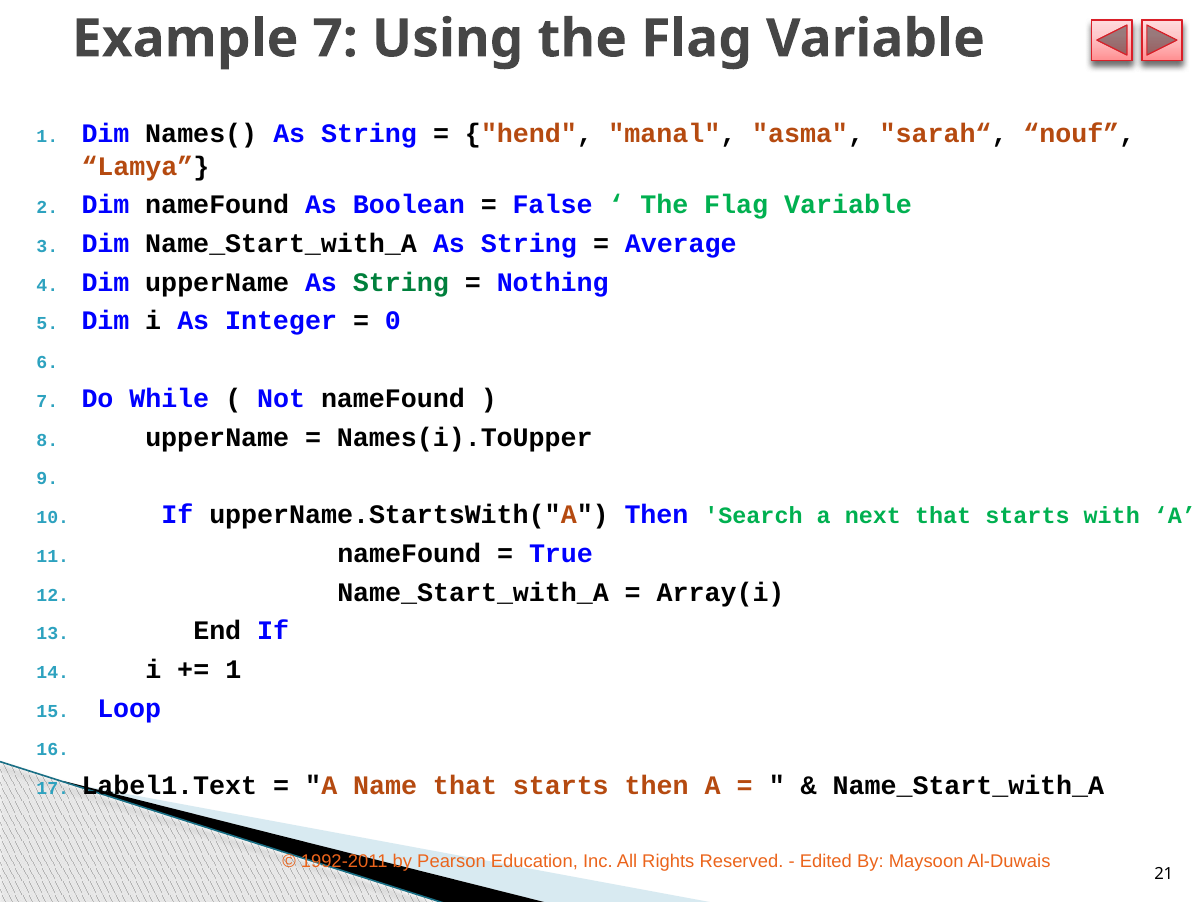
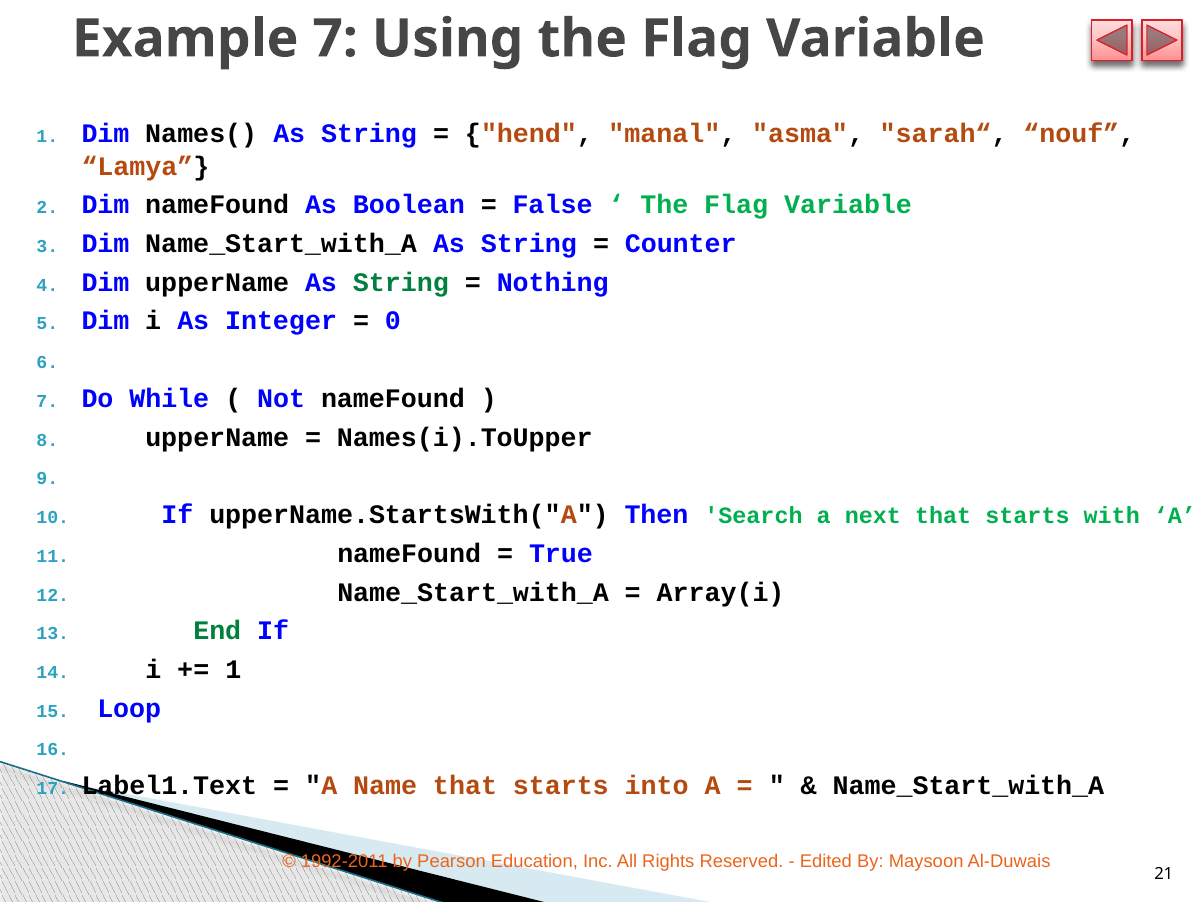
Average: Average -> Counter
End colour: black -> green
starts then: then -> into
